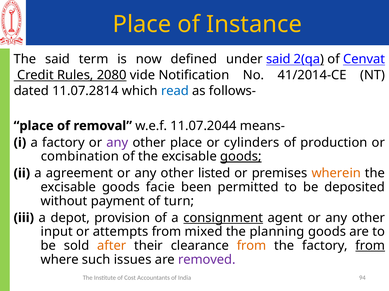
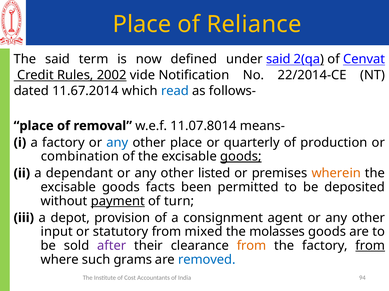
Instance: Instance -> Reliance
2080: 2080 -> 2002
41/2014-CE: 41/2014-CE -> 22/2014-CE
11.07.2814: 11.07.2814 -> 11.67.2014
11.07.2044: 11.07.2044 -> 11.07.8014
any at (117, 143) colour: purple -> blue
cylinders: cylinders -> quarterly
agreement: agreement -> dependant
facie: facie -> facts
payment underline: none -> present
consignment underline: present -> none
attempts: attempts -> statutory
planning: planning -> molasses
after colour: orange -> purple
issues: issues -> grams
removed colour: purple -> blue
